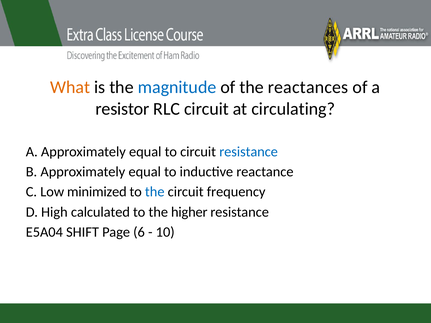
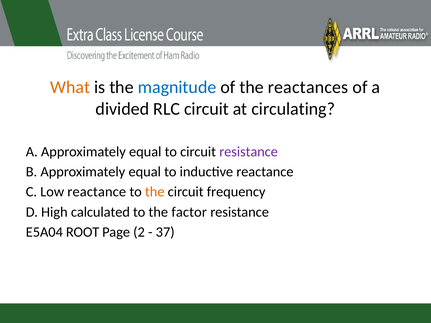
resistor: resistor -> divided
resistance at (249, 152) colour: blue -> purple
Low minimized: minimized -> reactance
the at (155, 192) colour: blue -> orange
higher: higher -> factor
SHIFT: SHIFT -> ROOT
6: 6 -> 2
10: 10 -> 37
